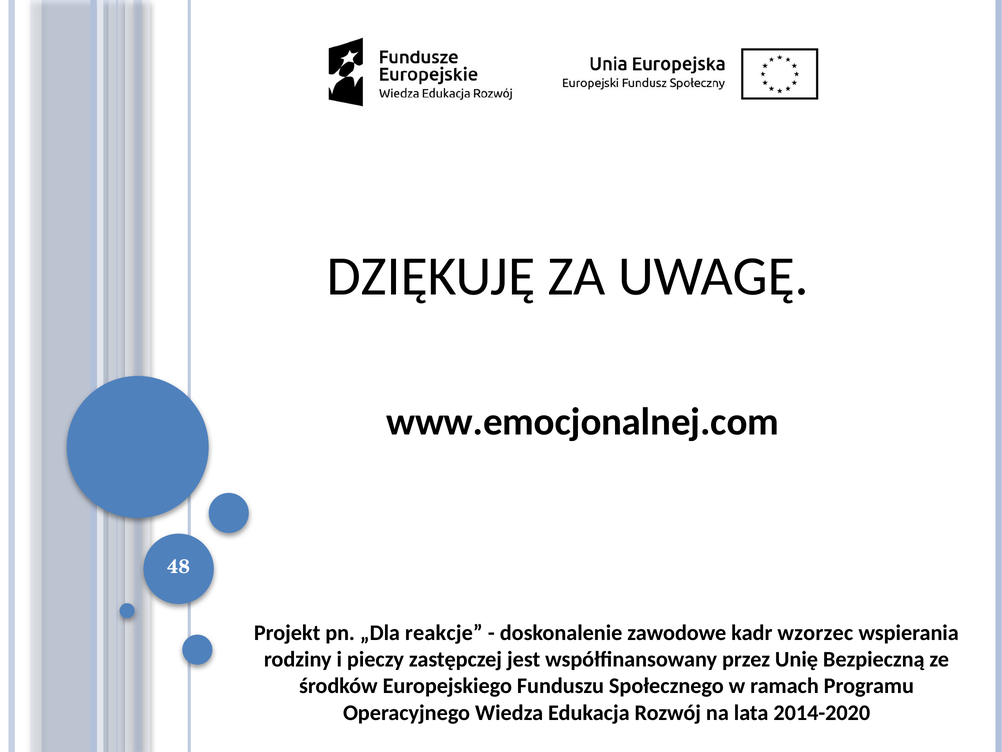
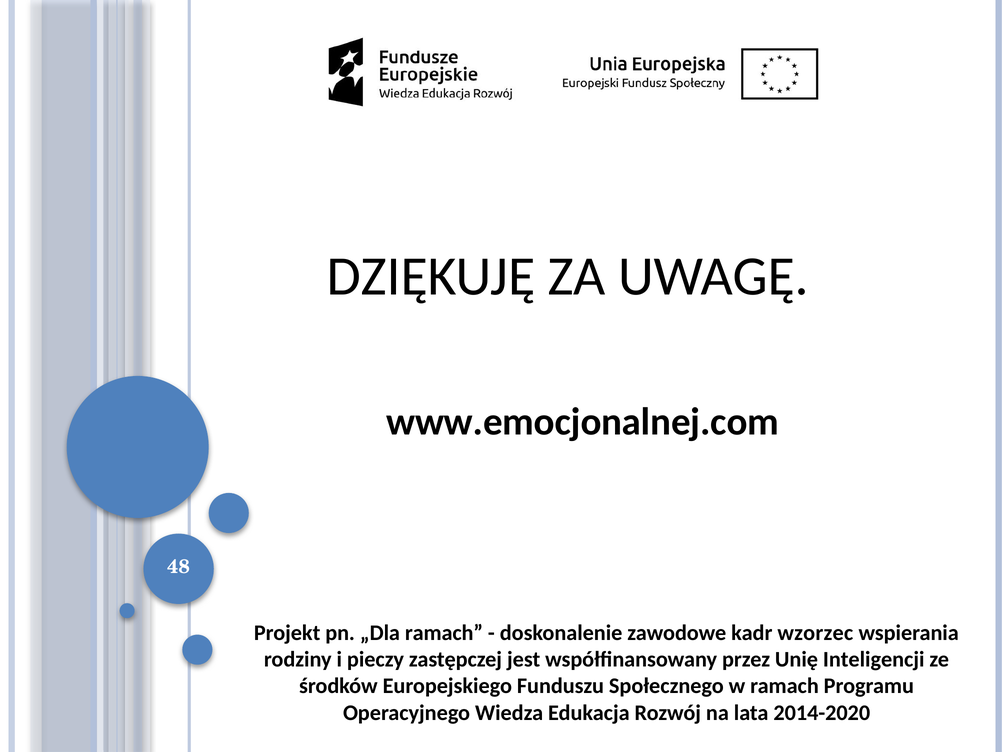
„Dla reakcje: reakcje -> ramach
Bezpieczną: Bezpieczną -> Inteligencji
